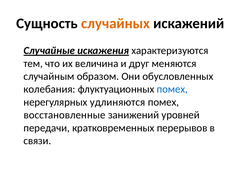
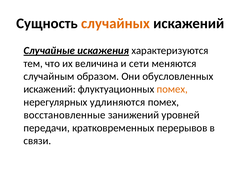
друг: друг -> сети
колебания at (49, 89): колебания -> искажений
помех at (172, 89) colour: blue -> orange
